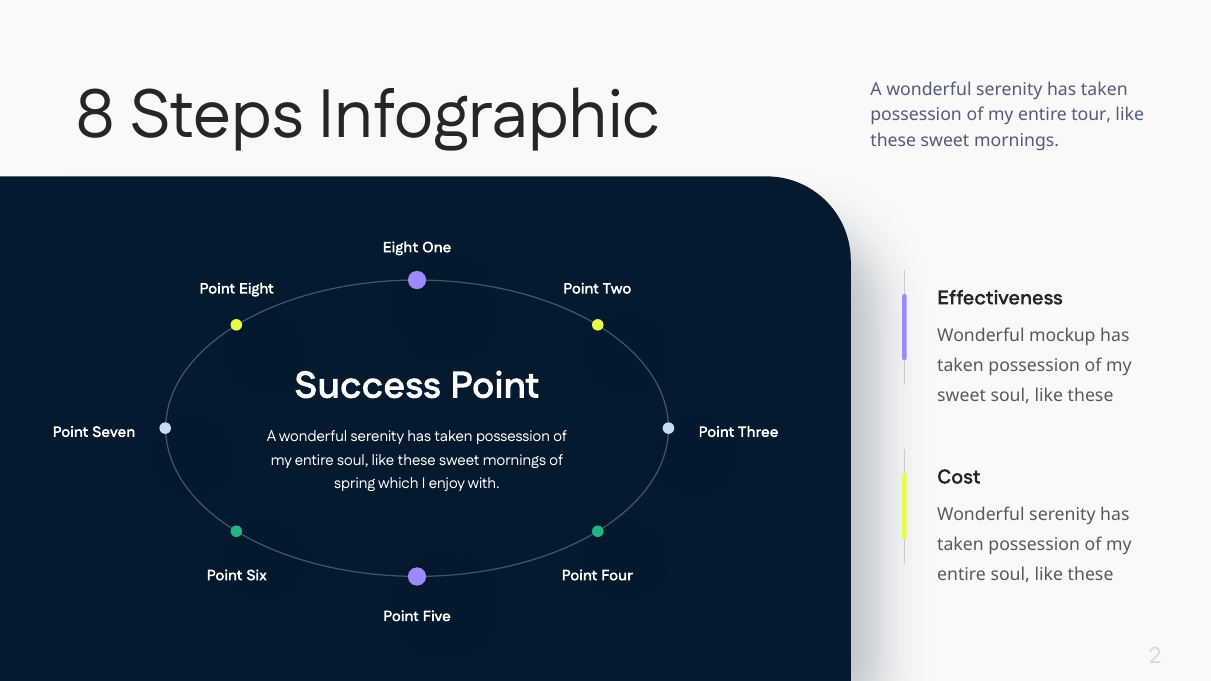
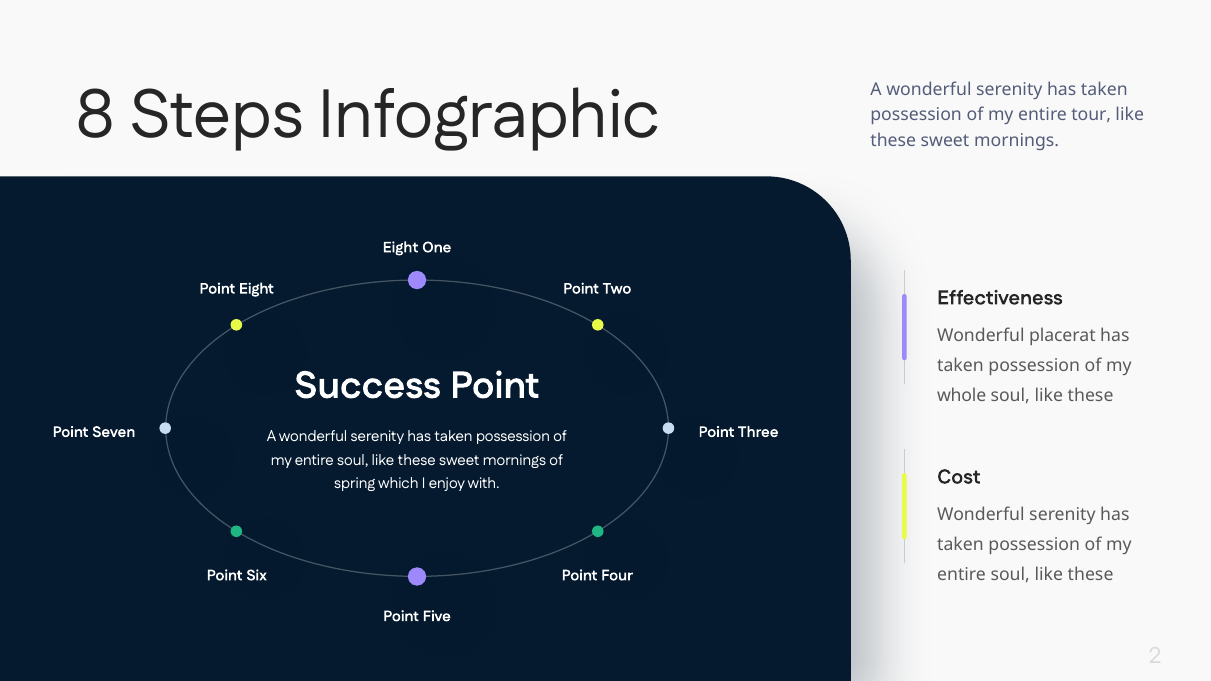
mockup: mockup -> placerat
sweet at (962, 395): sweet -> whole
